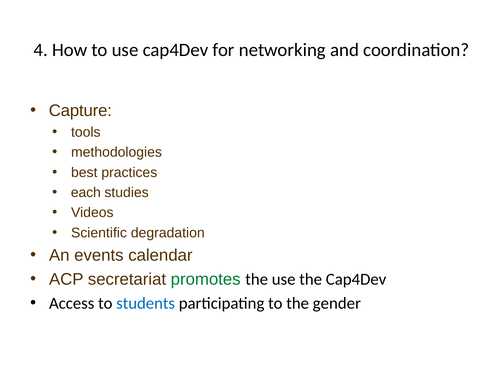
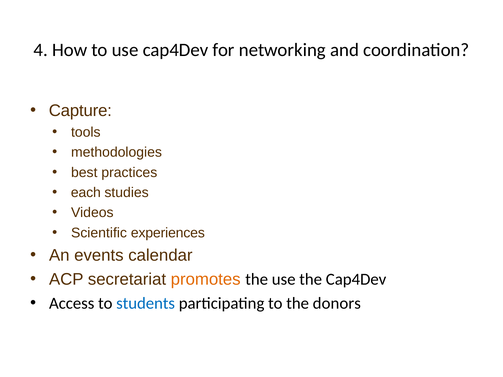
degradation: degradation -> experiences
promotes colour: green -> orange
gender: gender -> donors
